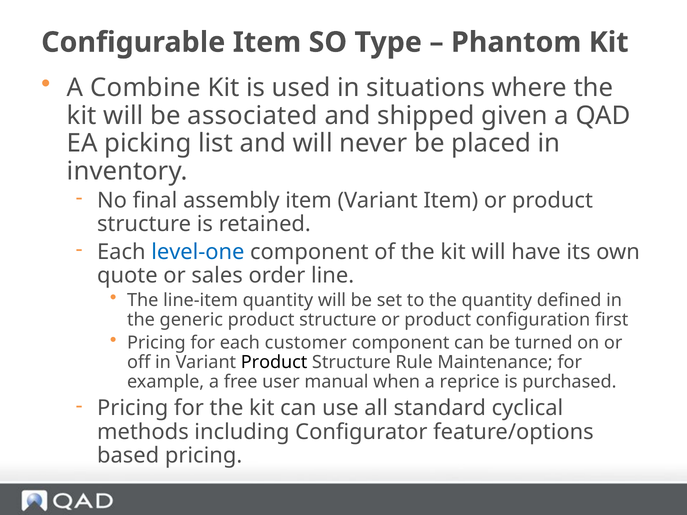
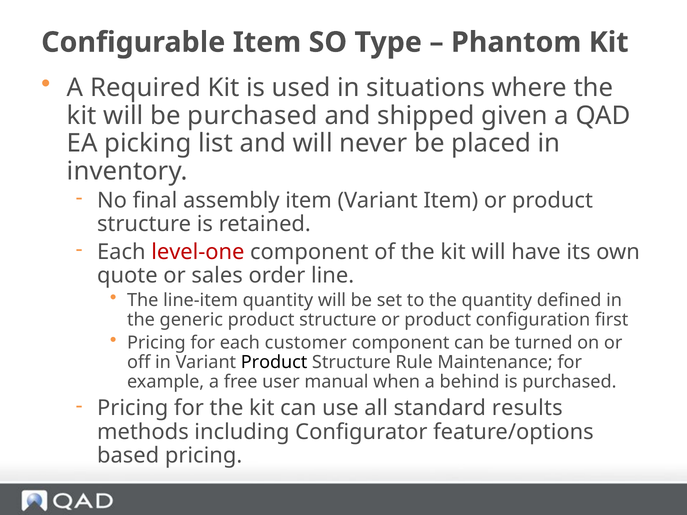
Combine: Combine -> Required
be associated: associated -> purchased
level-one colour: blue -> red
reprice: reprice -> behind
cyclical: cyclical -> results
